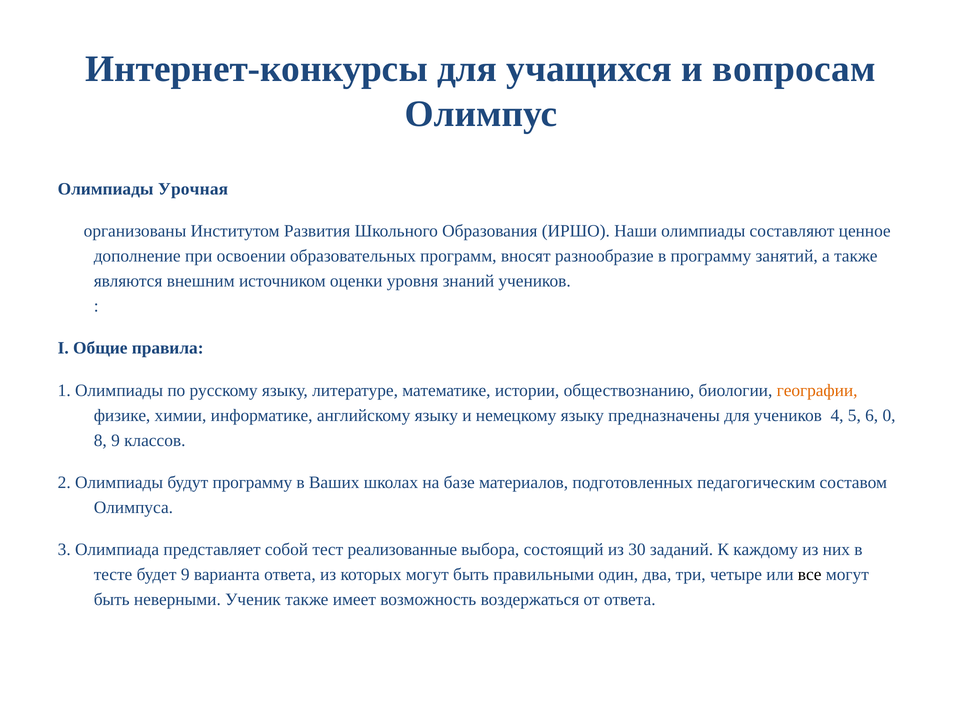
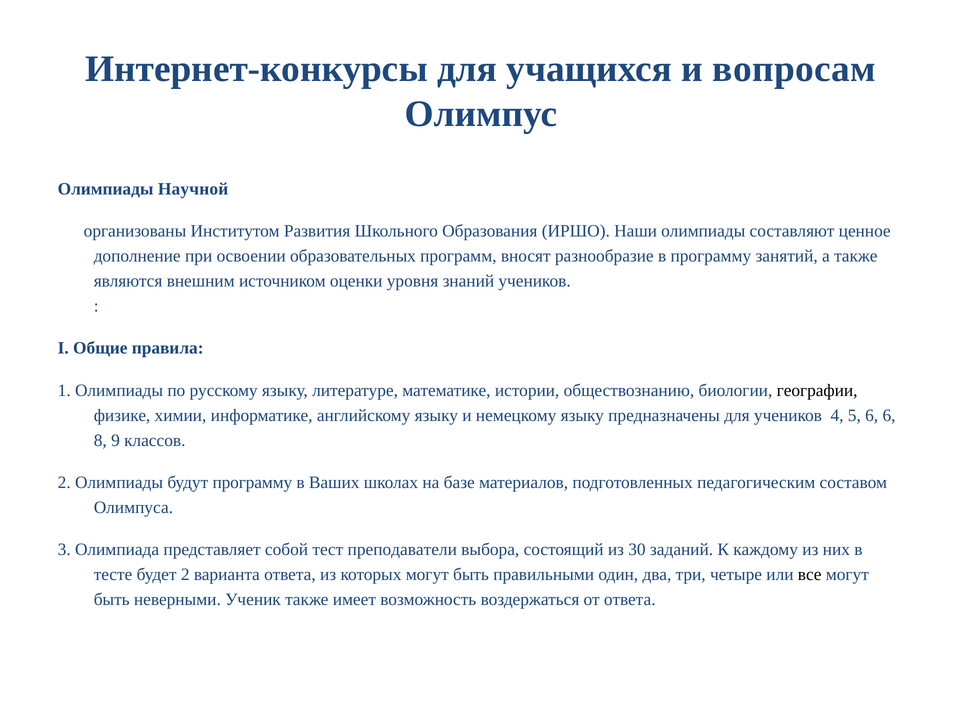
Урочная: Урочная -> Научной
географии colour: orange -> black
6 0: 0 -> 6
реализованные: реализованные -> преподаватели
будет 9: 9 -> 2
